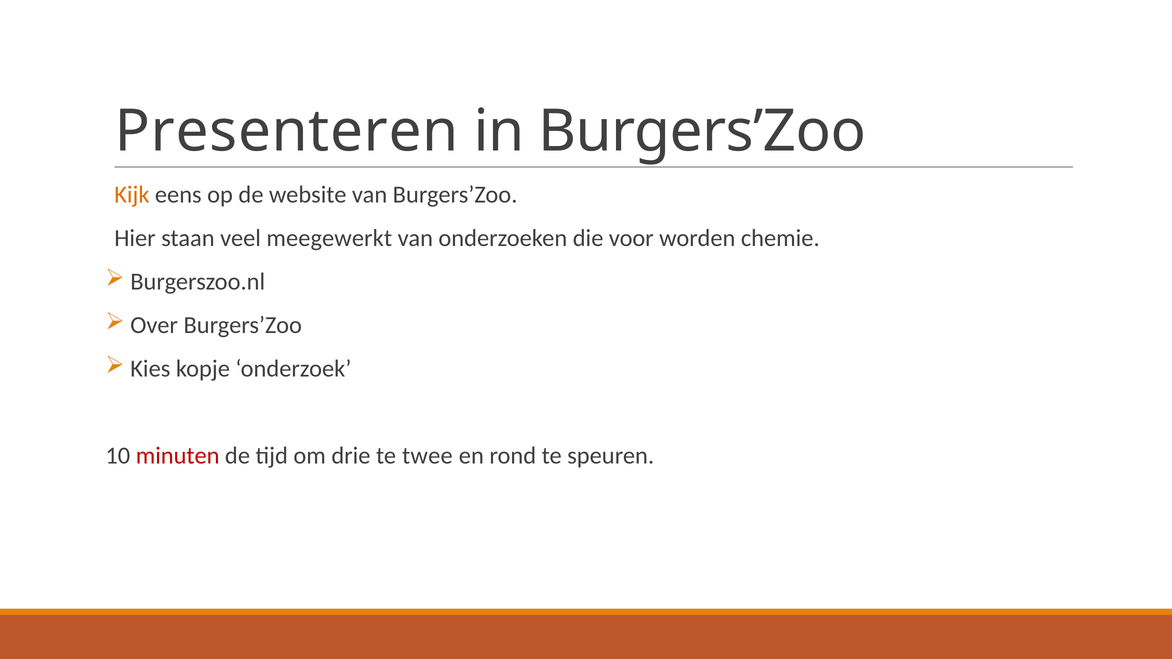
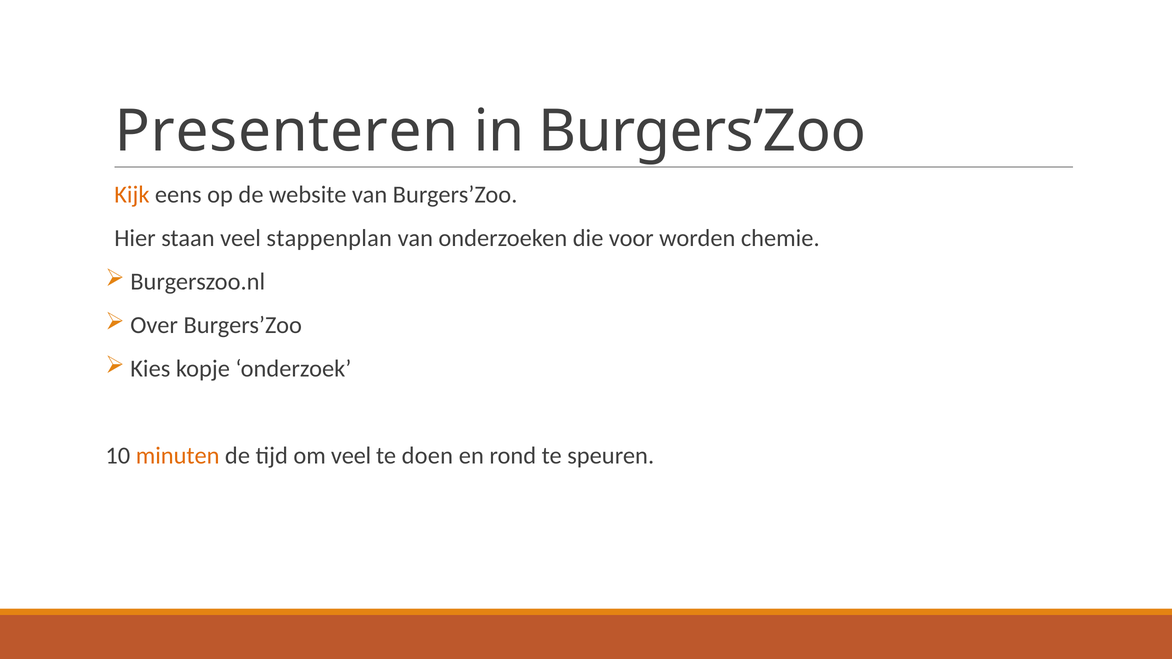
meegewerkt: meegewerkt -> stappenplan
minuten colour: red -> orange
om drie: drie -> veel
twee: twee -> doen
